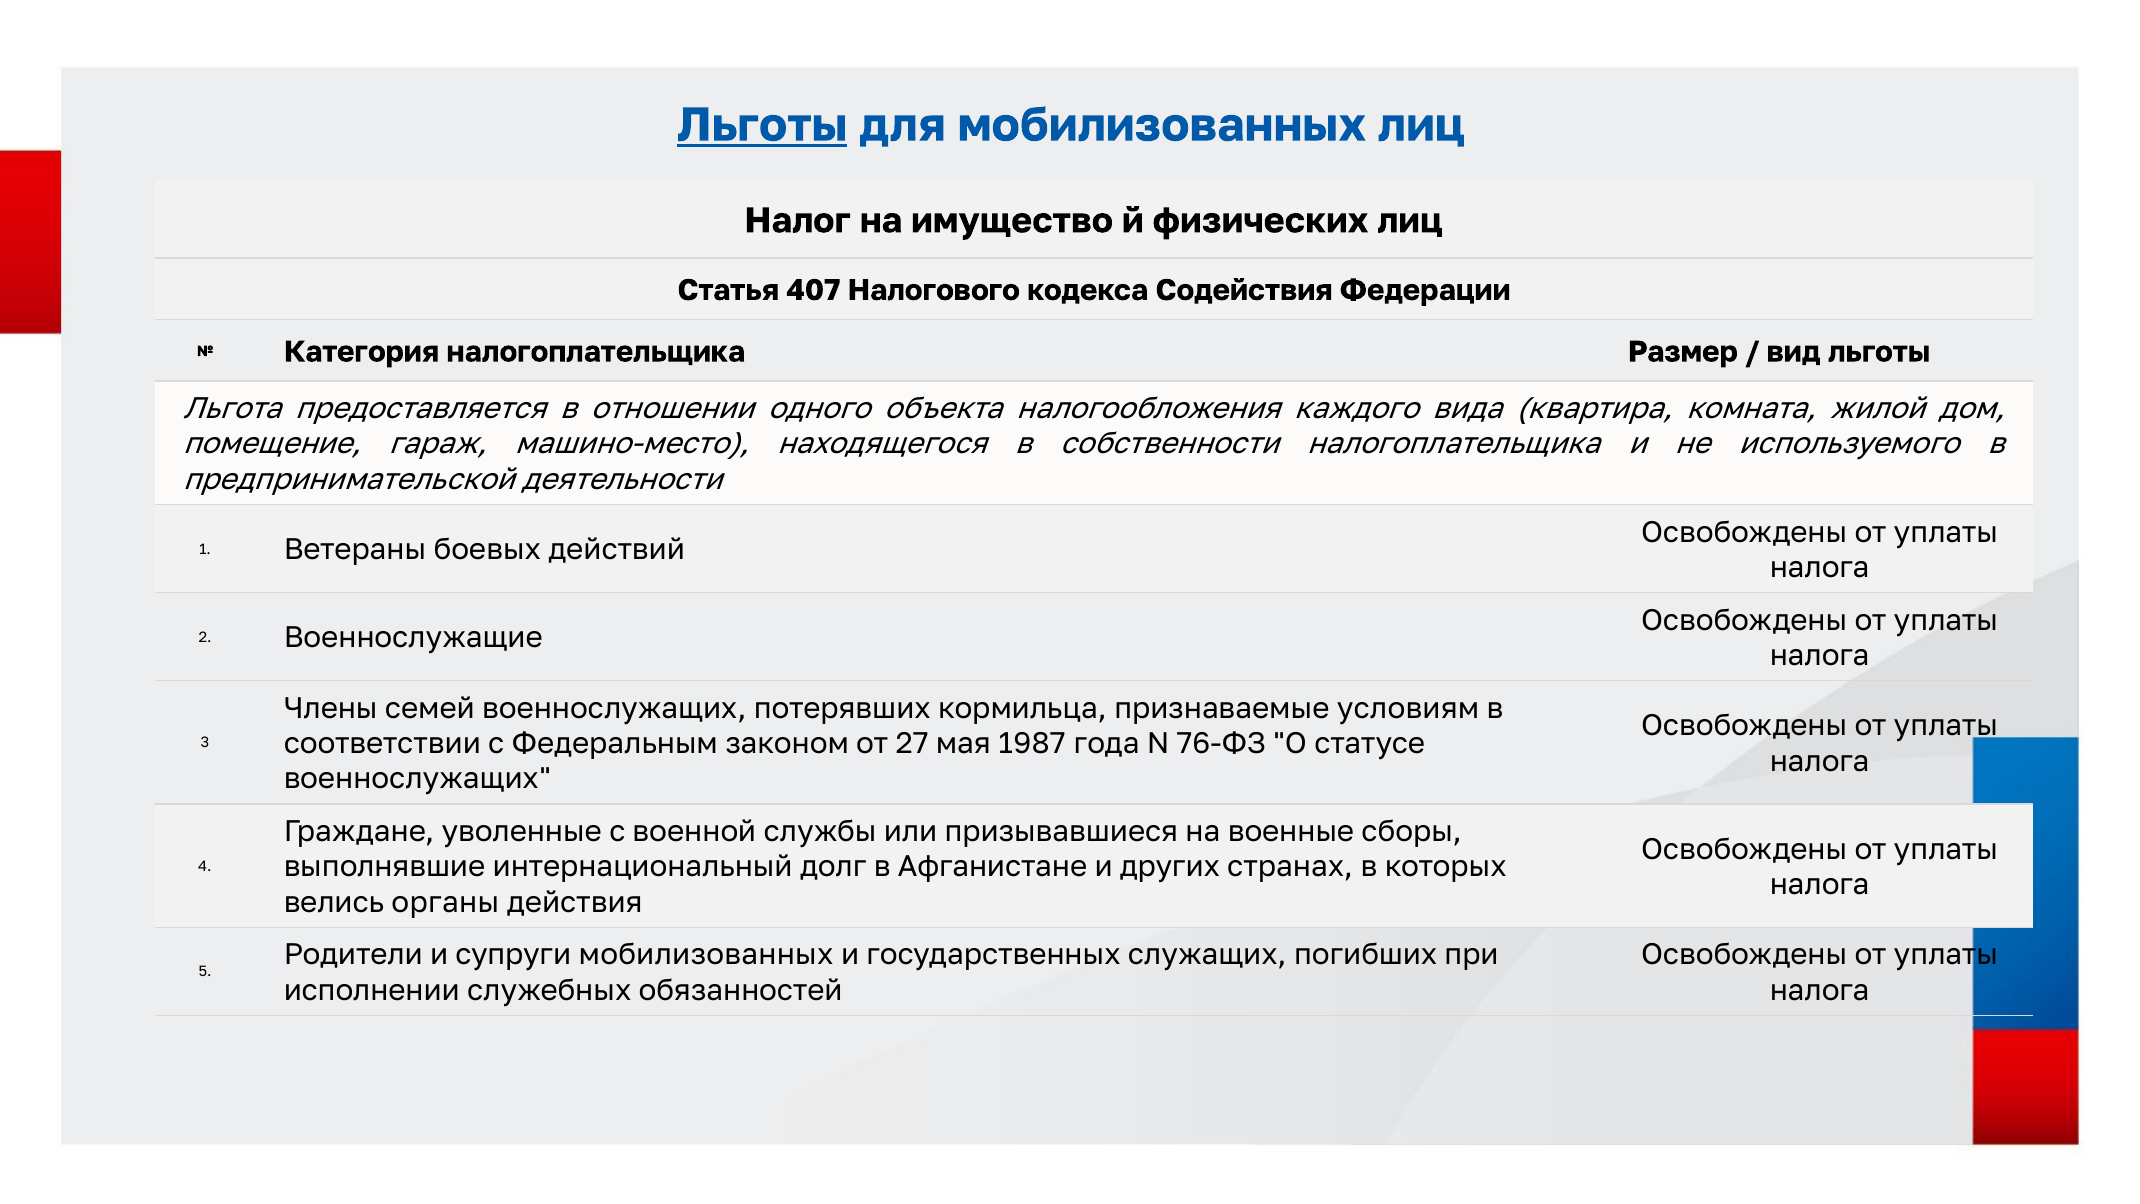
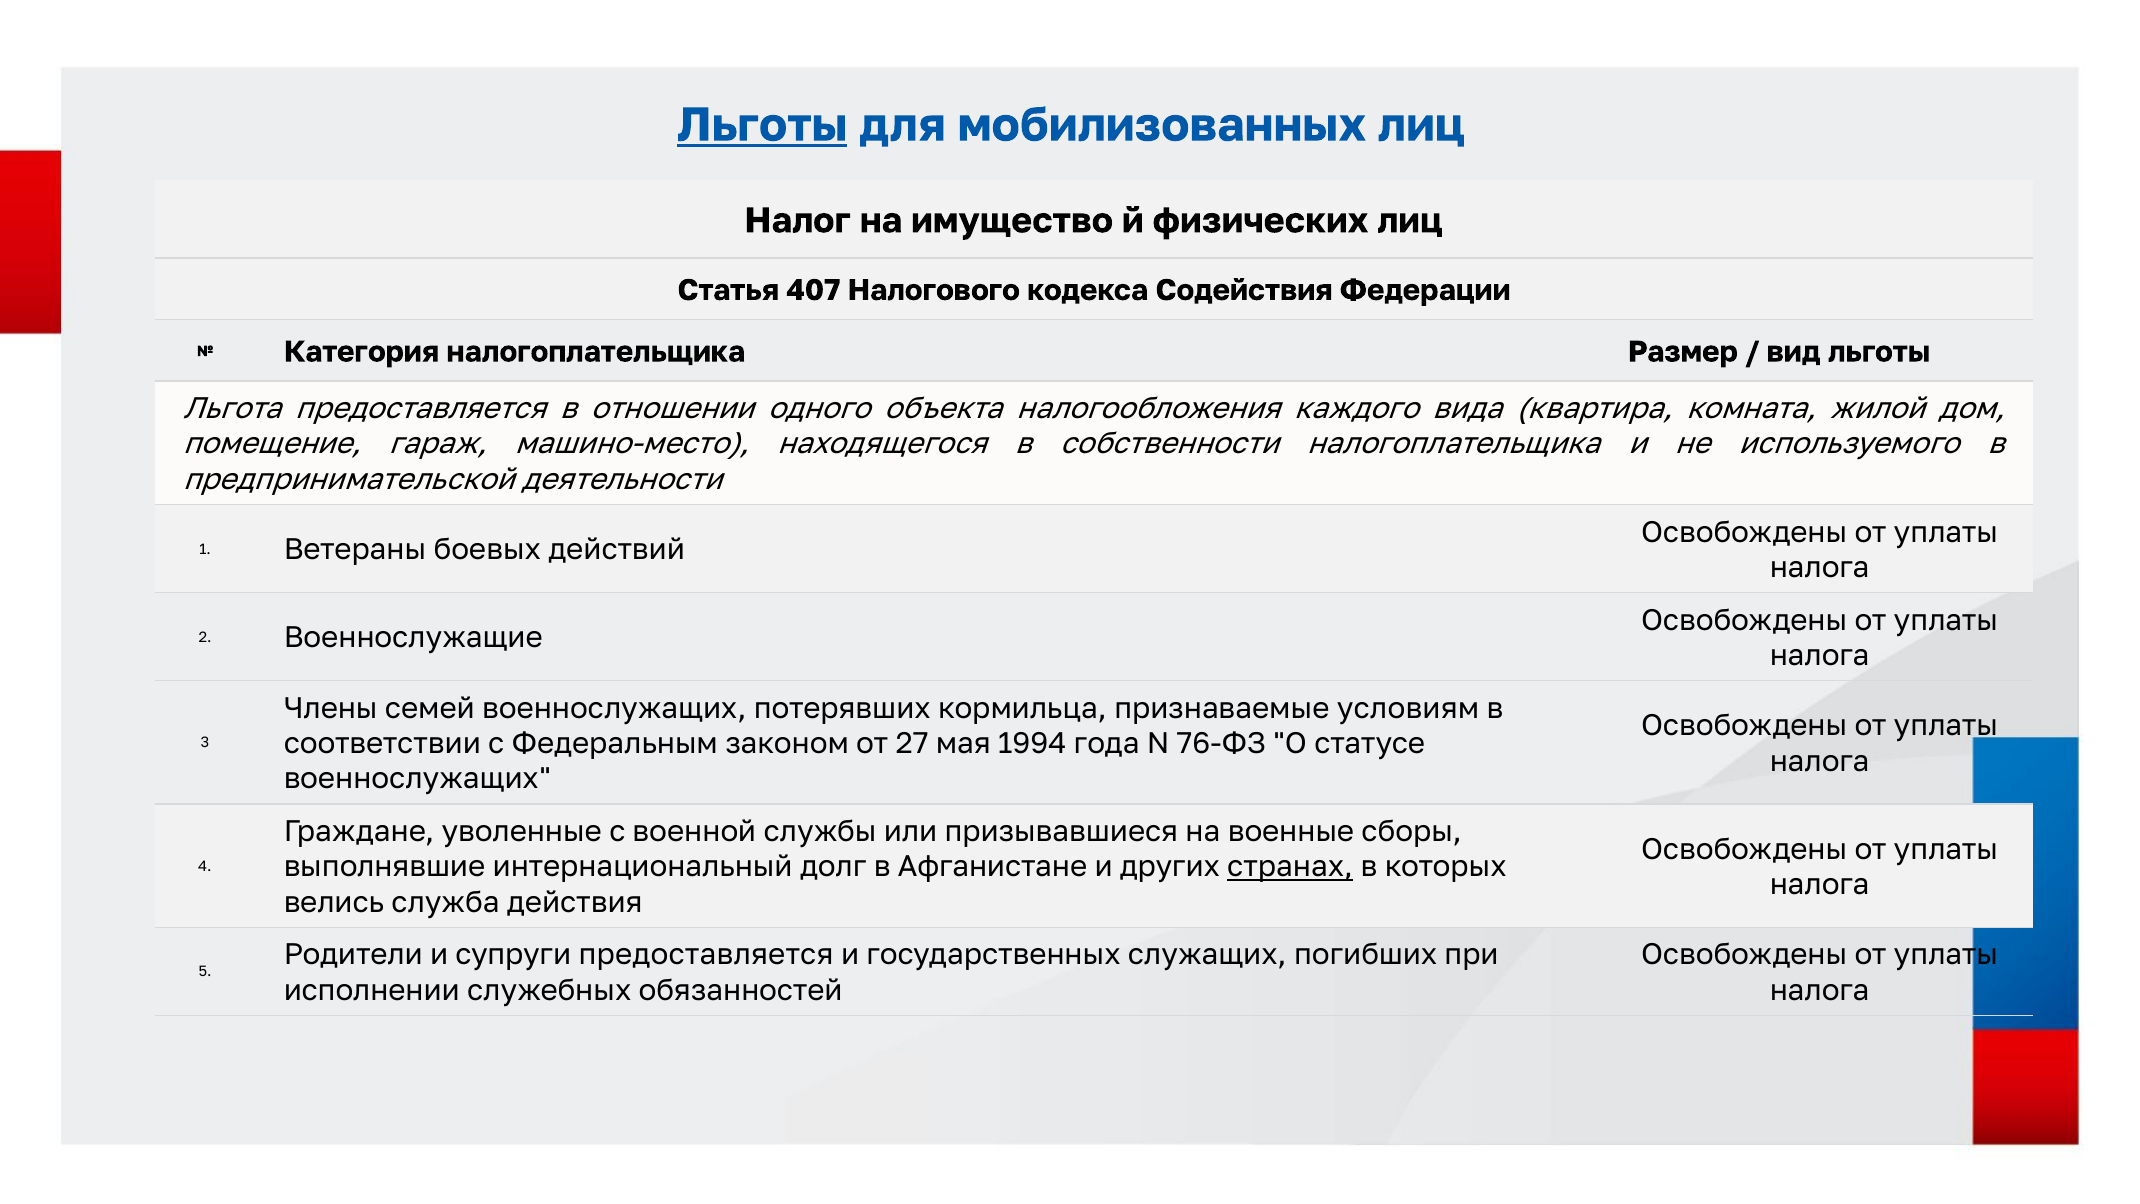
1987: 1987 -> 1994
странах underline: none -> present
органы: органы -> служба
супруги мобилизованных: мобилизованных -> предоставляется
